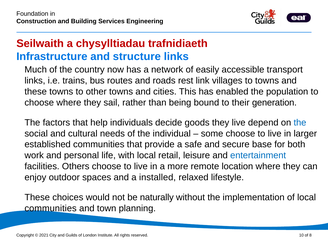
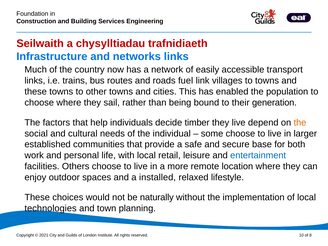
structure: structure -> networks
rest: rest -> fuel
goods: goods -> timber
the at (300, 123) colour: blue -> orange
communities at (51, 208): communities -> technologies
